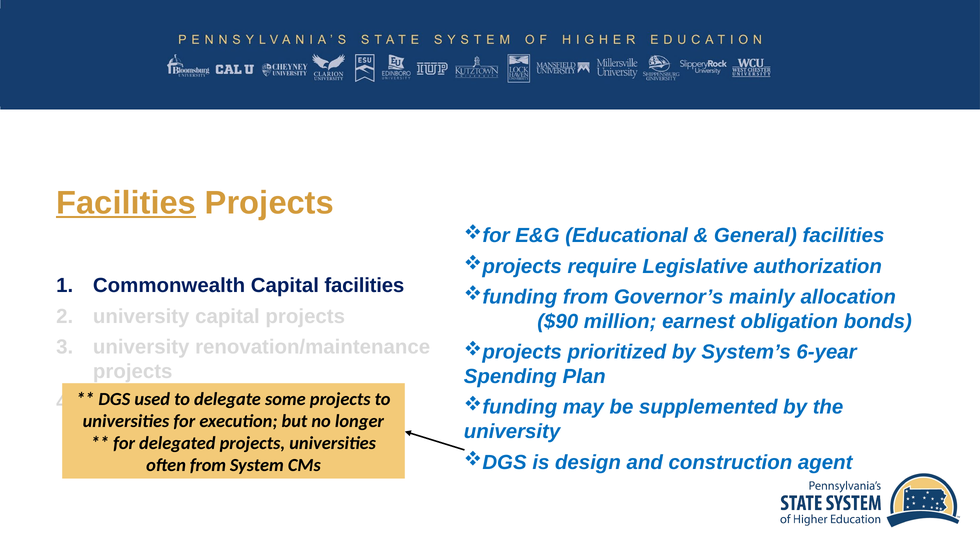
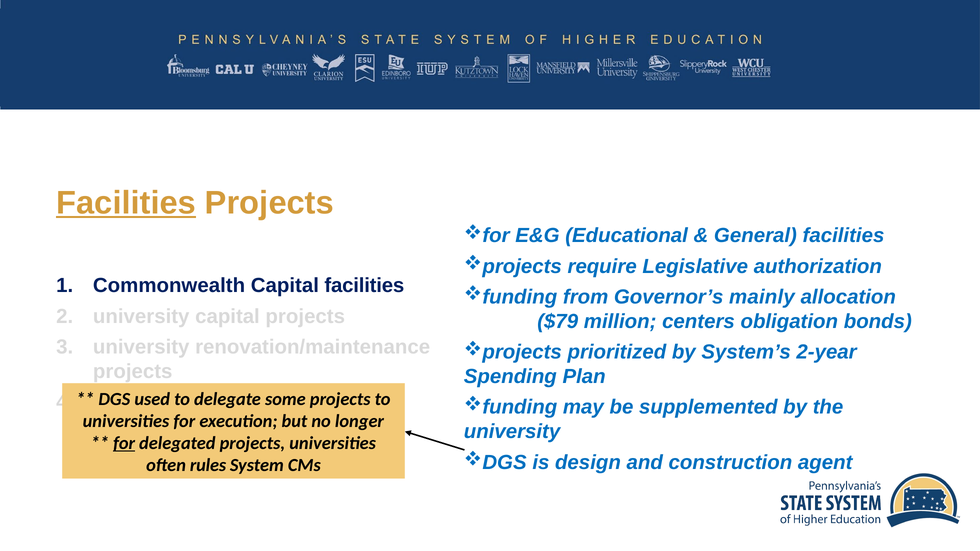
$90: $90 -> $79
earnest: earnest -> centers
6-year: 6-year -> 2-year
for at (124, 443) underline: none -> present
often from: from -> rules
